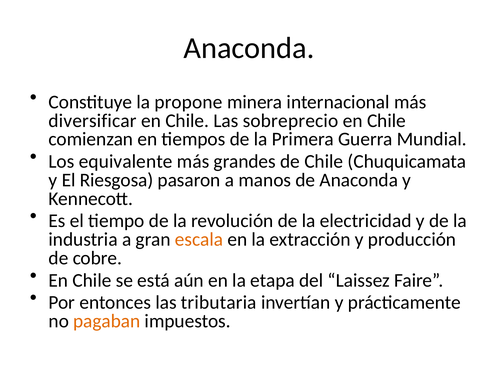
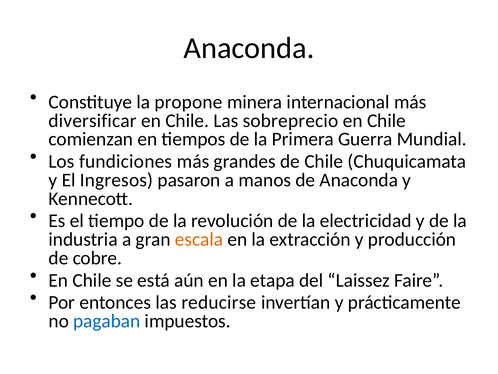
equivalente: equivalente -> fundiciones
Riesgosa: Riesgosa -> Ingresos
tributaria: tributaria -> reducirse
pagaban colour: orange -> blue
